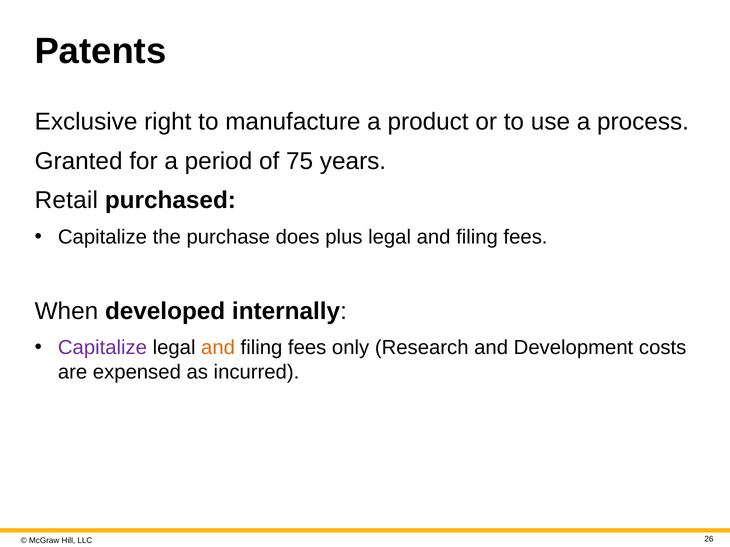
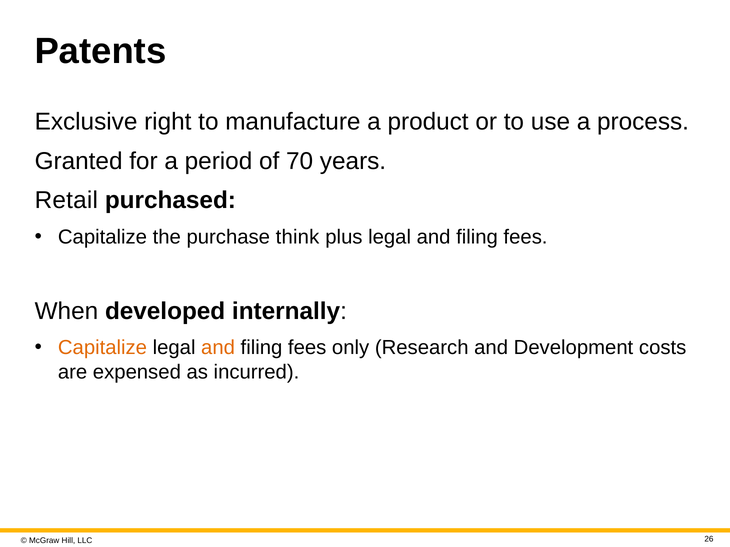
75: 75 -> 70
does: does -> think
Capitalize at (102, 348) colour: purple -> orange
